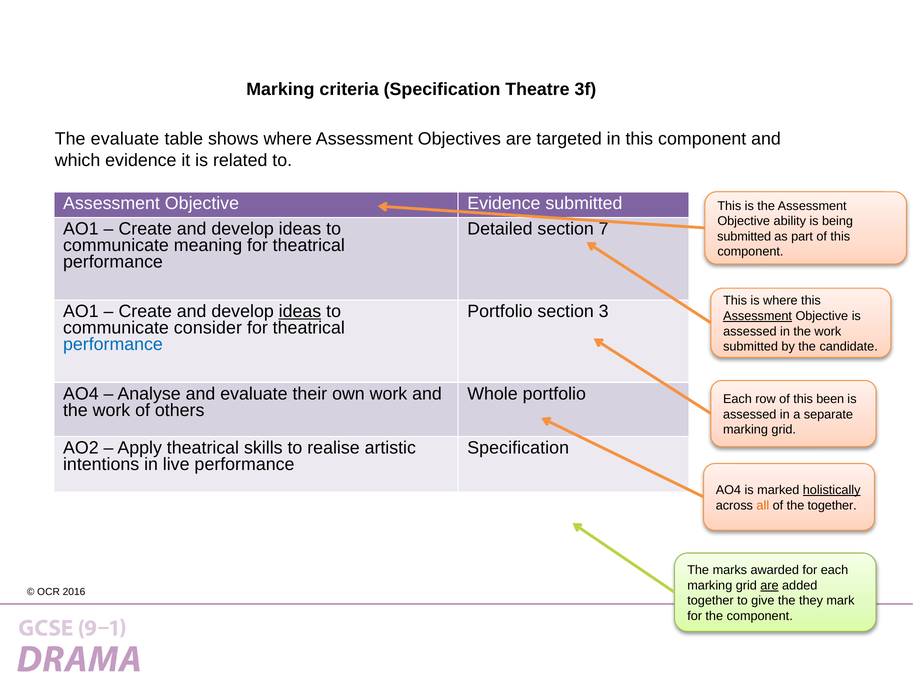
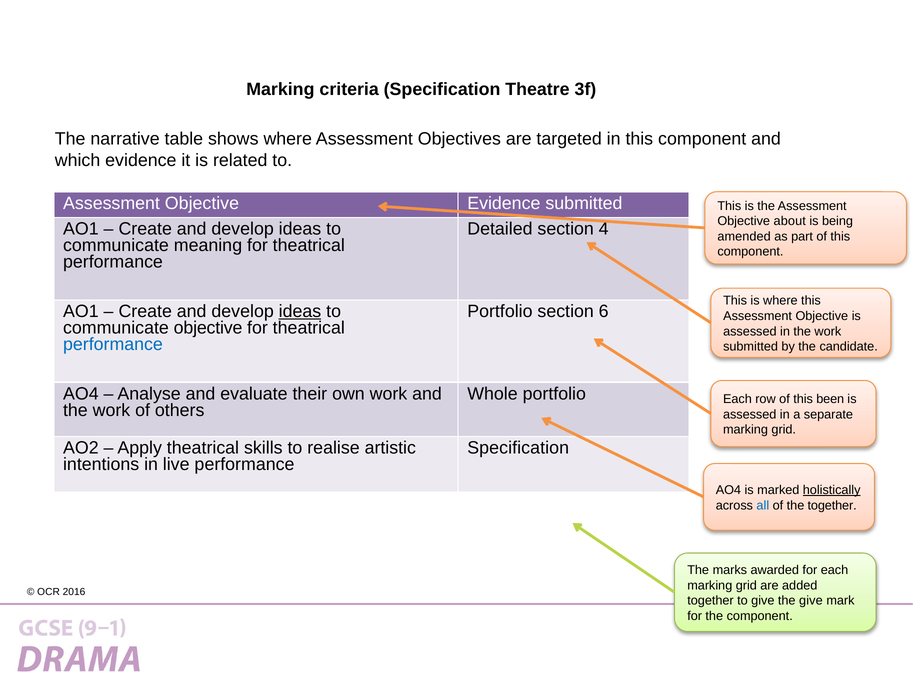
The evaluate: evaluate -> narrative
ability: ability -> about
7: 7 -> 4
submitted at (744, 236): submitted -> amended
3: 3 -> 6
Assessment at (758, 316) underline: present -> none
communicate consider: consider -> objective
all colour: orange -> blue
are at (769, 585) underline: present -> none
the they: they -> give
